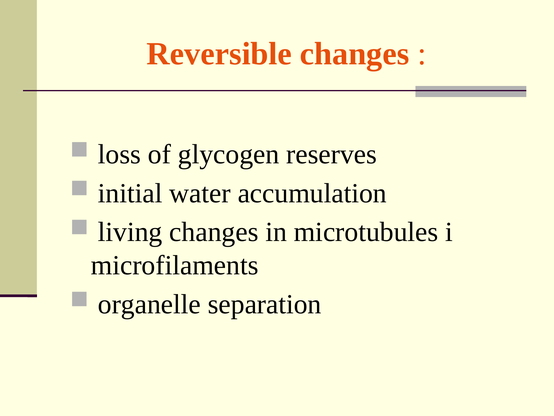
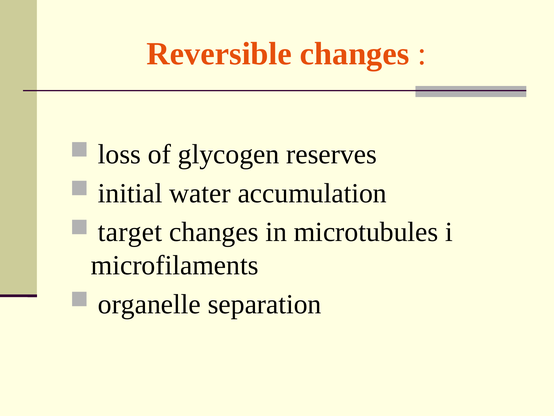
living: living -> target
